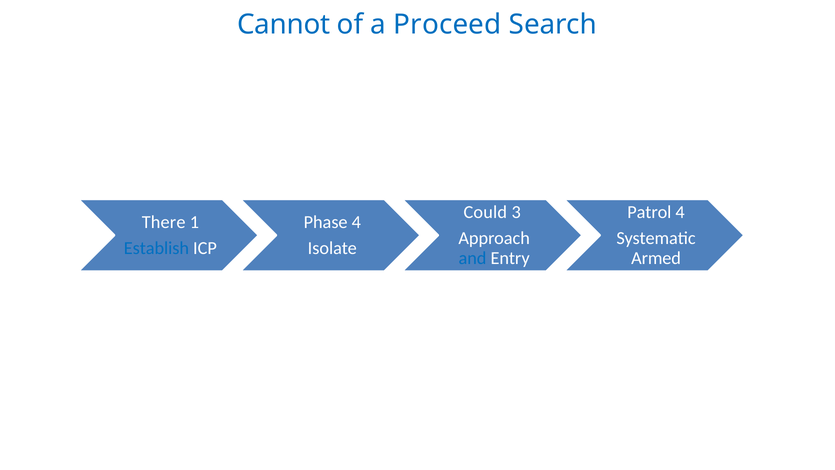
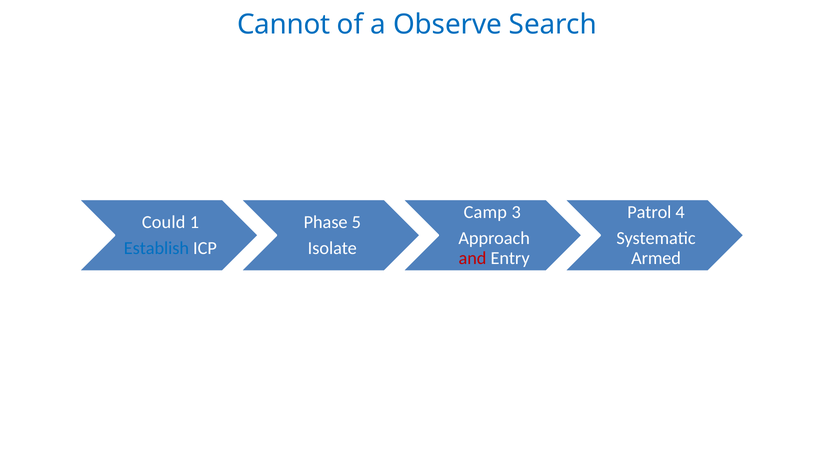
Proceed: Proceed -> Observe
Could: Could -> Camp
There: There -> Could
Phase 4: 4 -> 5
and colour: blue -> red
